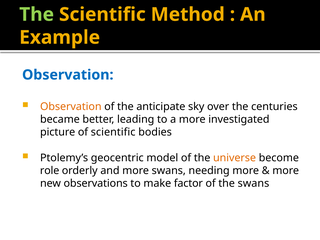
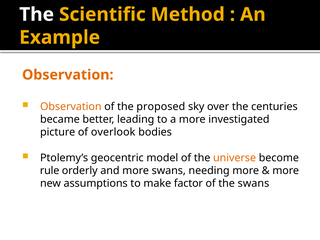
The at (37, 15) colour: light green -> white
Observation at (68, 75) colour: blue -> orange
anticipate: anticipate -> proposed
of scientific: scientific -> overlook
role: role -> rule
observations: observations -> assumptions
